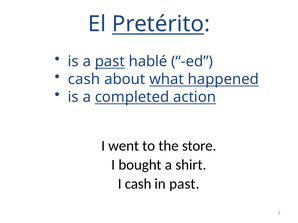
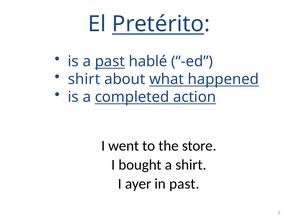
cash at (84, 79): cash -> shirt
I cash: cash -> ayer
